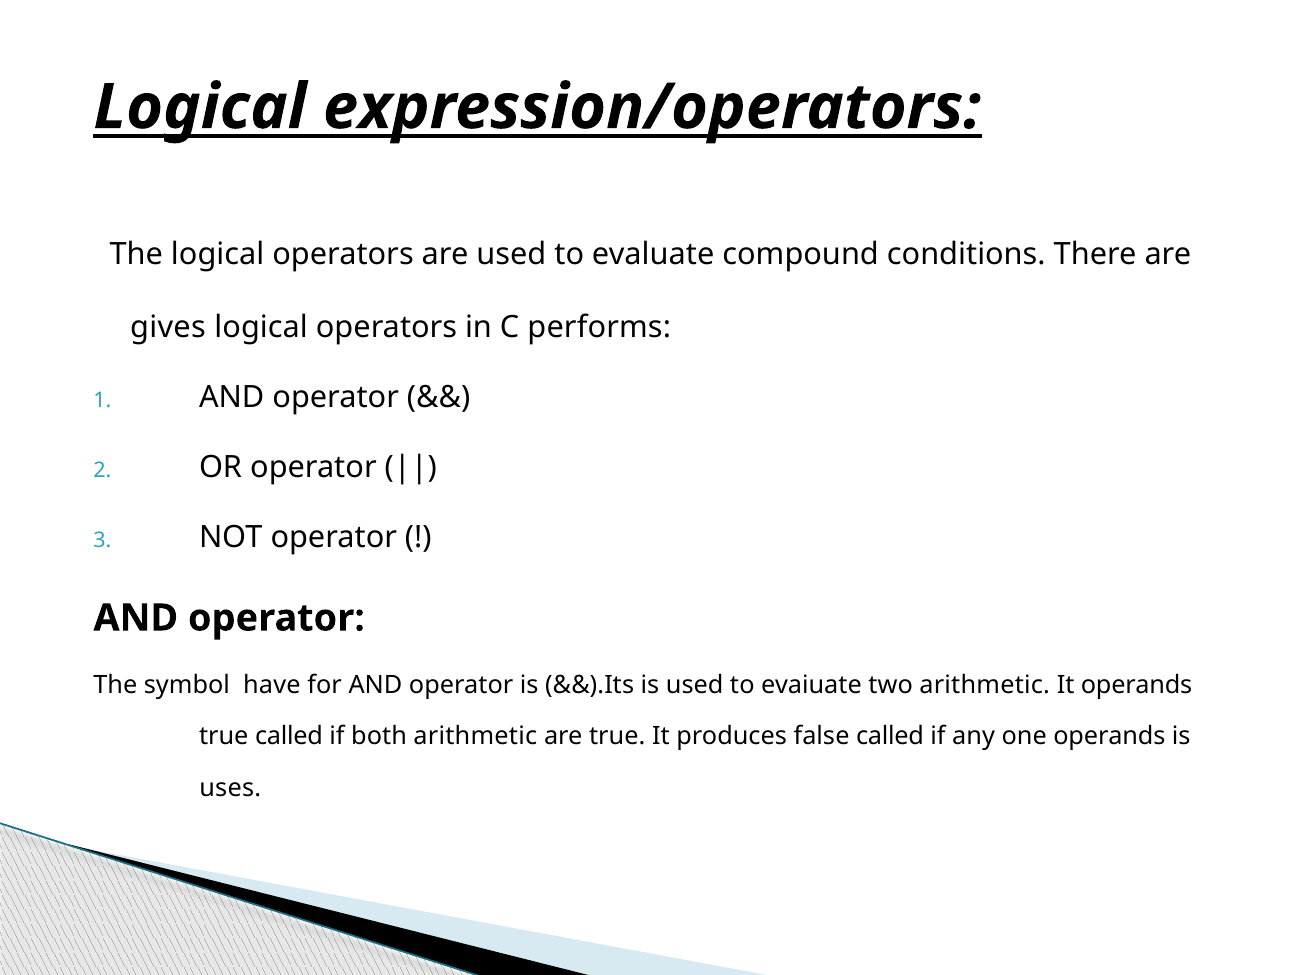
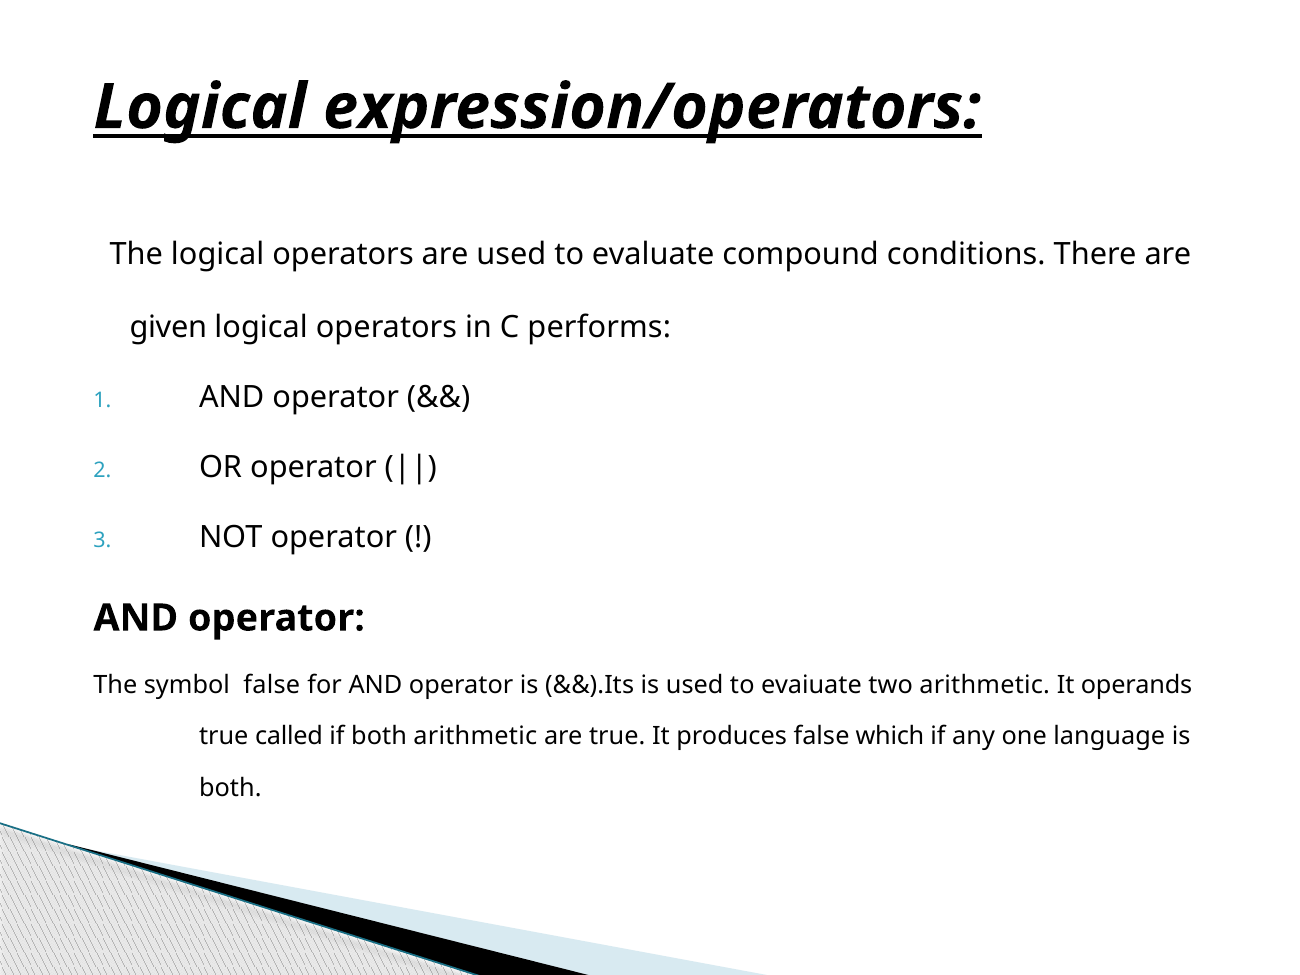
gives: gives -> given
symbol have: have -> false
false called: called -> which
one operands: operands -> language
uses at (230, 788): uses -> both
